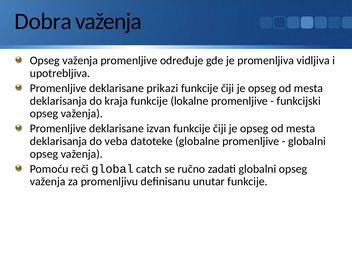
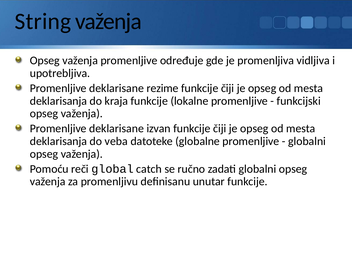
Dobra: Dobra -> String
prikazi: prikazi -> rezime
